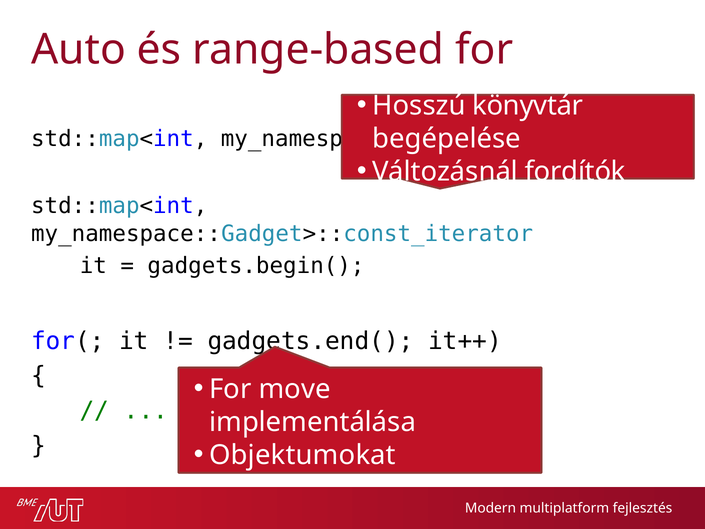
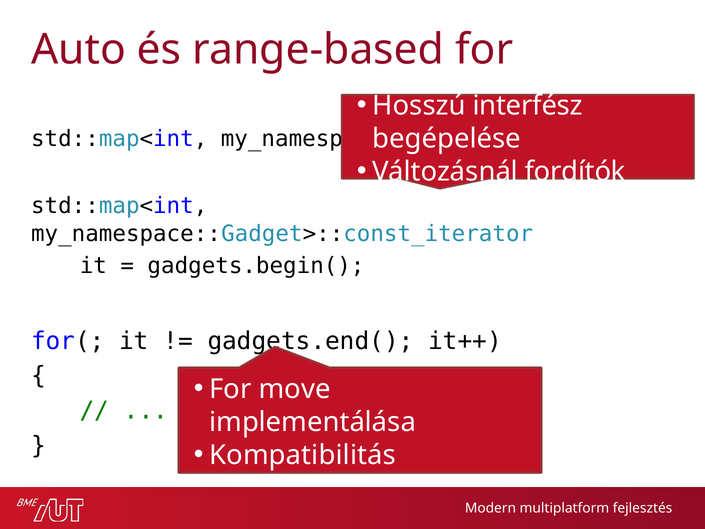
könyvtár: könyvtár -> interfész
Objektumokat: Objektumokat -> Kompatibilitás
